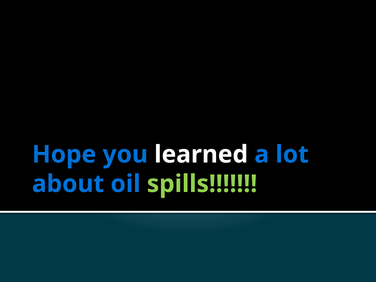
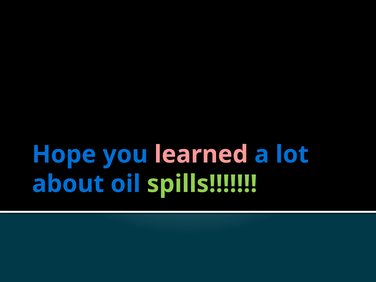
learned colour: white -> pink
